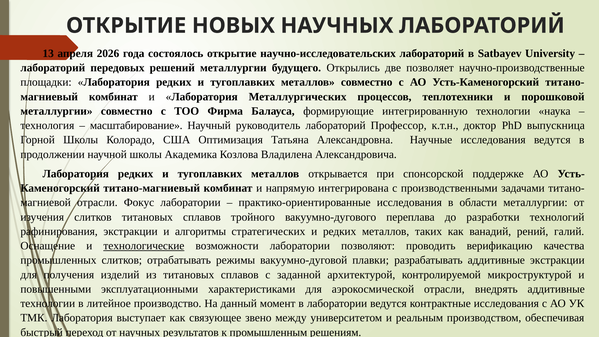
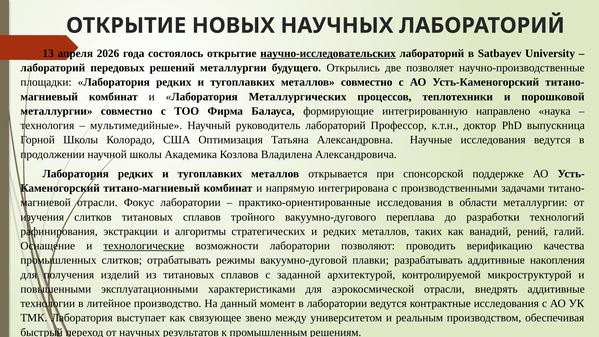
научно-исследовательских underline: none -> present
интегрированную технологии: технологии -> направлено
масштабирование: масштабирование -> мультимедийные
аддитивные экстракции: экстракции -> накопления
